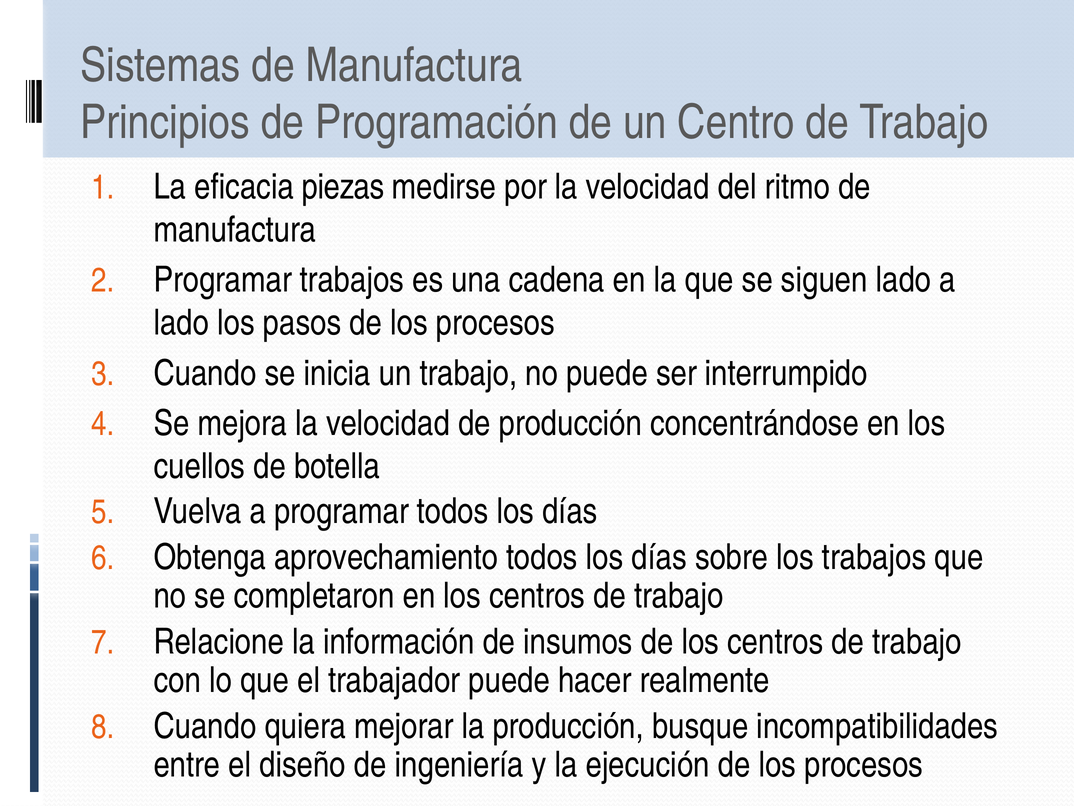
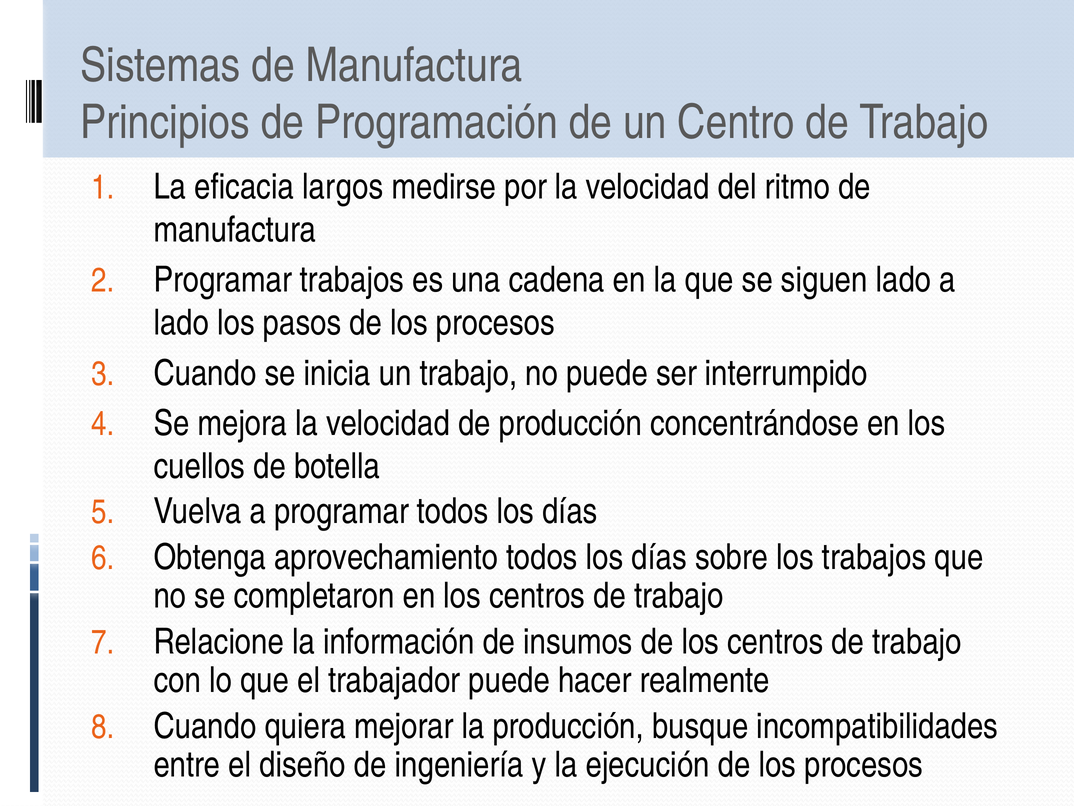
piezas: piezas -> largos
